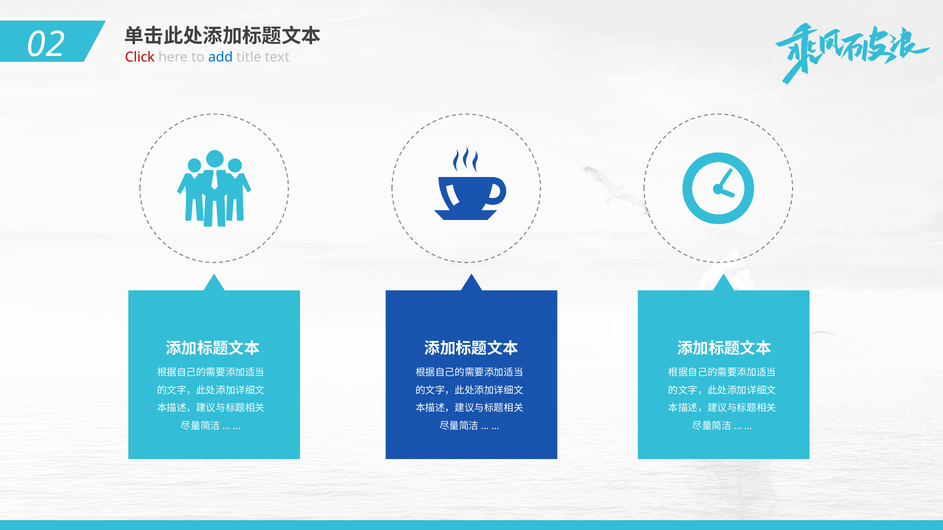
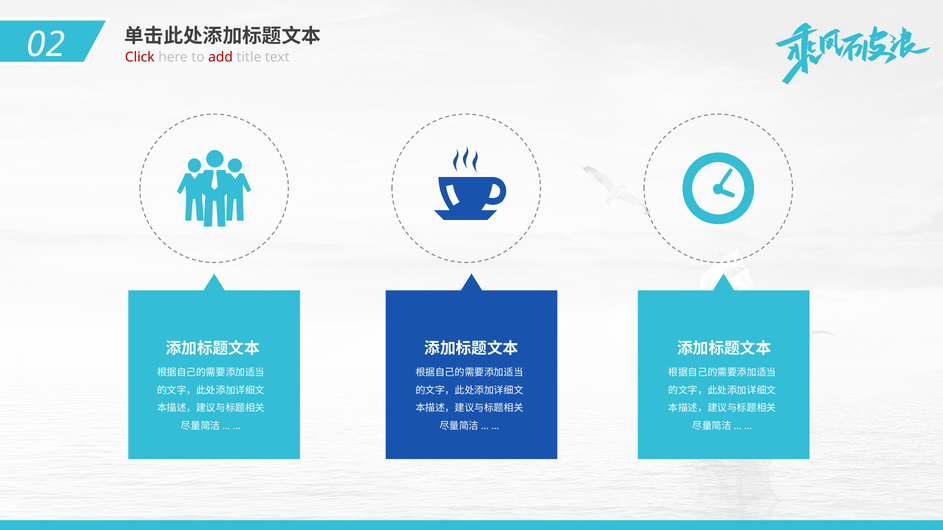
add colour: blue -> red
